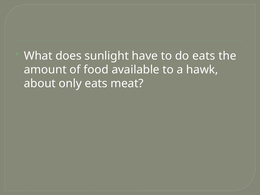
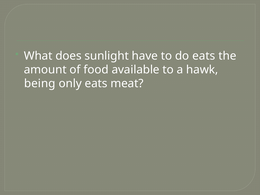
about: about -> being
